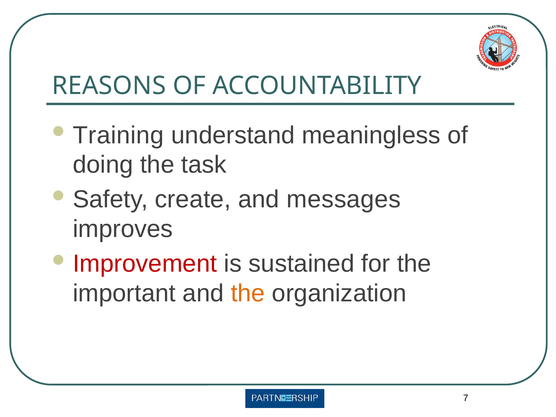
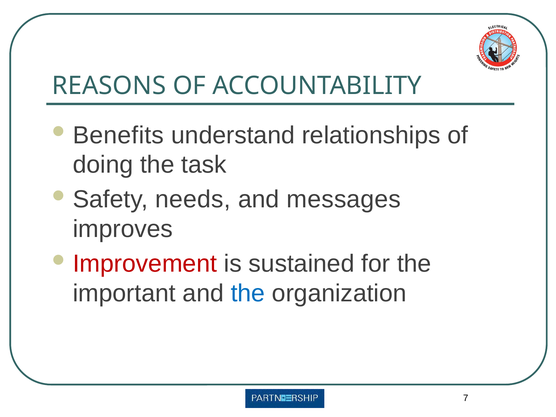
Training: Training -> Benefits
meaningless: meaningless -> relationships
create: create -> needs
the at (248, 293) colour: orange -> blue
